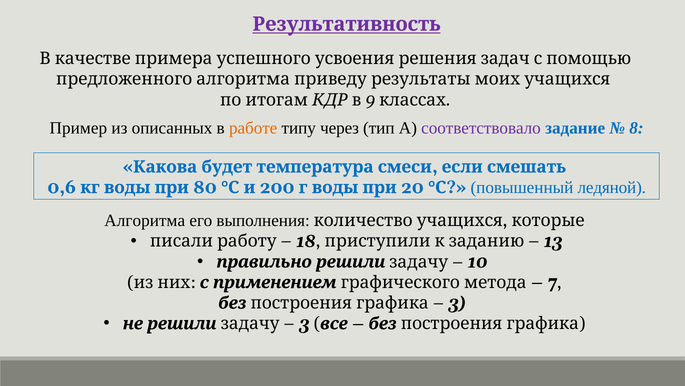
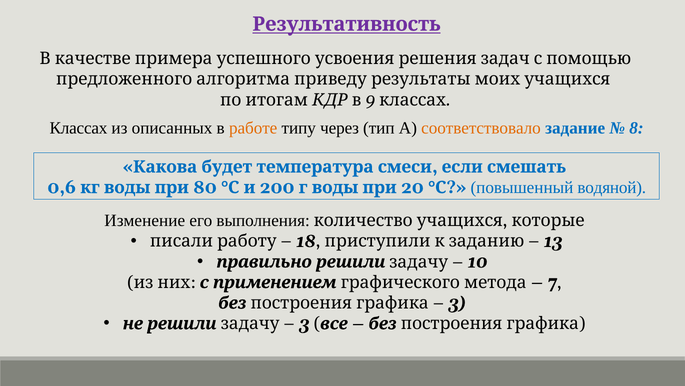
Пример at (78, 128): Пример -> Классах
соответствовало colour: purple -> orange
ледяной: ледяной -> водяной
Алгоритма: Алгоритма -> Изменение
